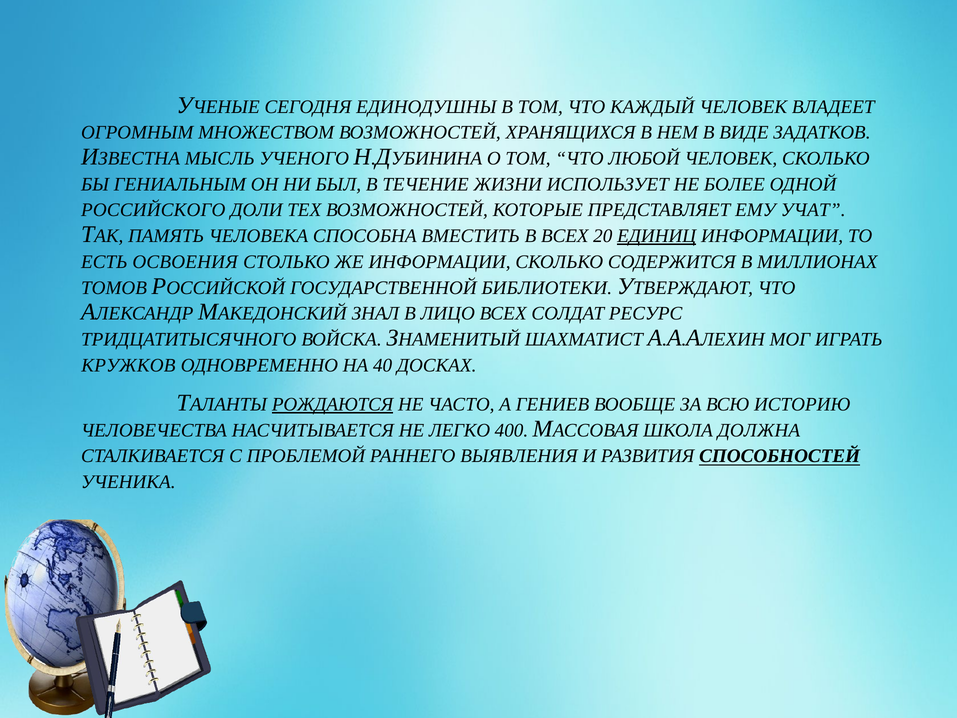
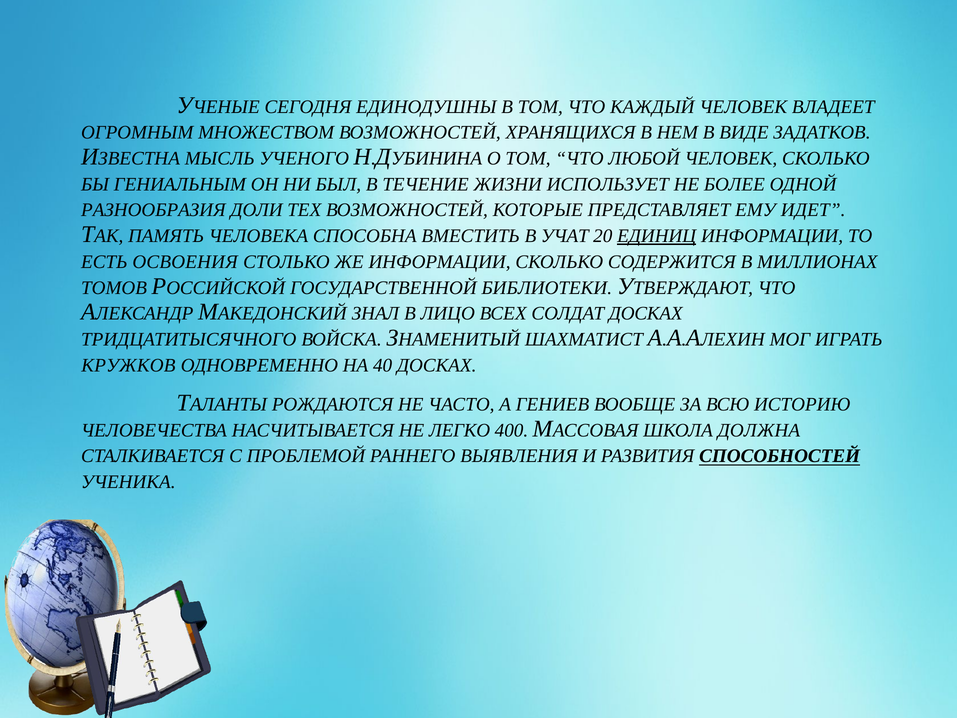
РОССИЙСКОГО: РОССИЙСКОГО -> РАЗНООБРАЗИЯ
УЧАТ: УЧАТ -> ИДЕТ
В ВСЕХ: ВСЕХ -> УЧАТ
СОЛДАТ РЕСУРС: РЕСУРС -> ДОСКАХ
РОЖДАЮТСЯ underline: present -> none
